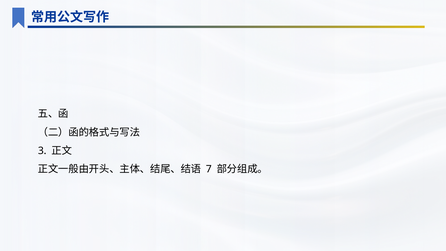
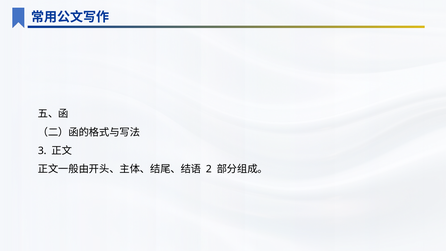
7: 7 -> 2
